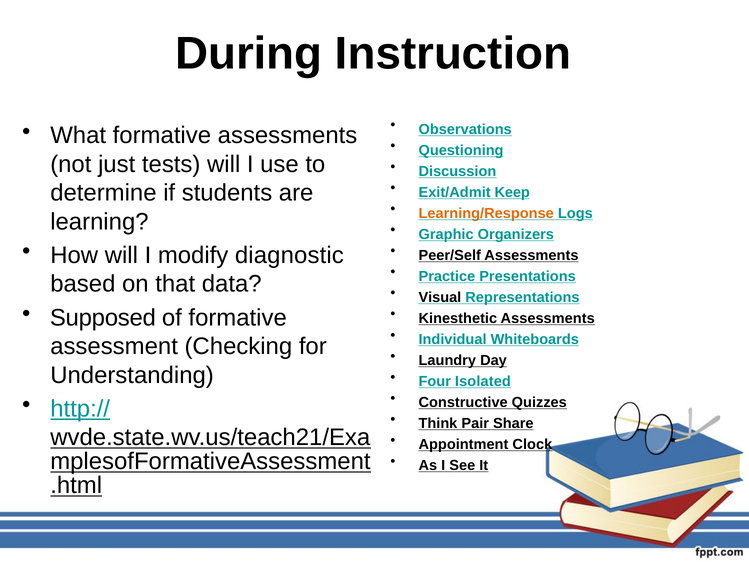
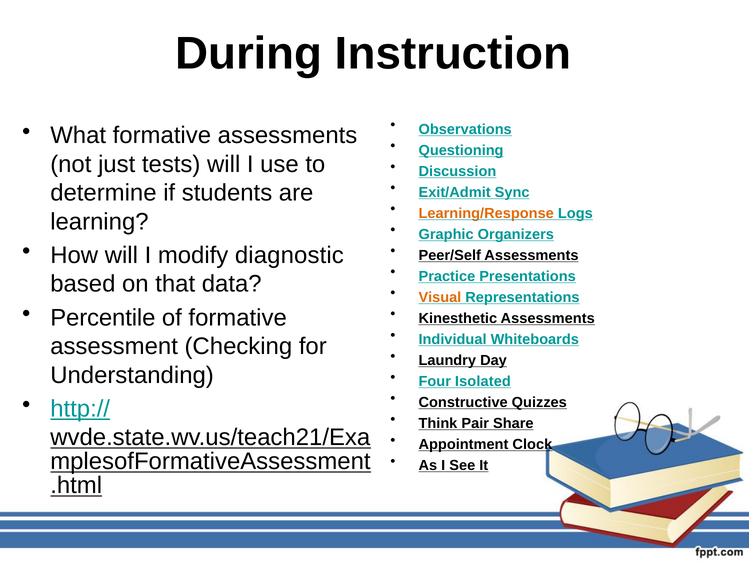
Keep: Keep -> Sync
Visual colour: black -> orange
Supposed: Supposed -> Percentile
